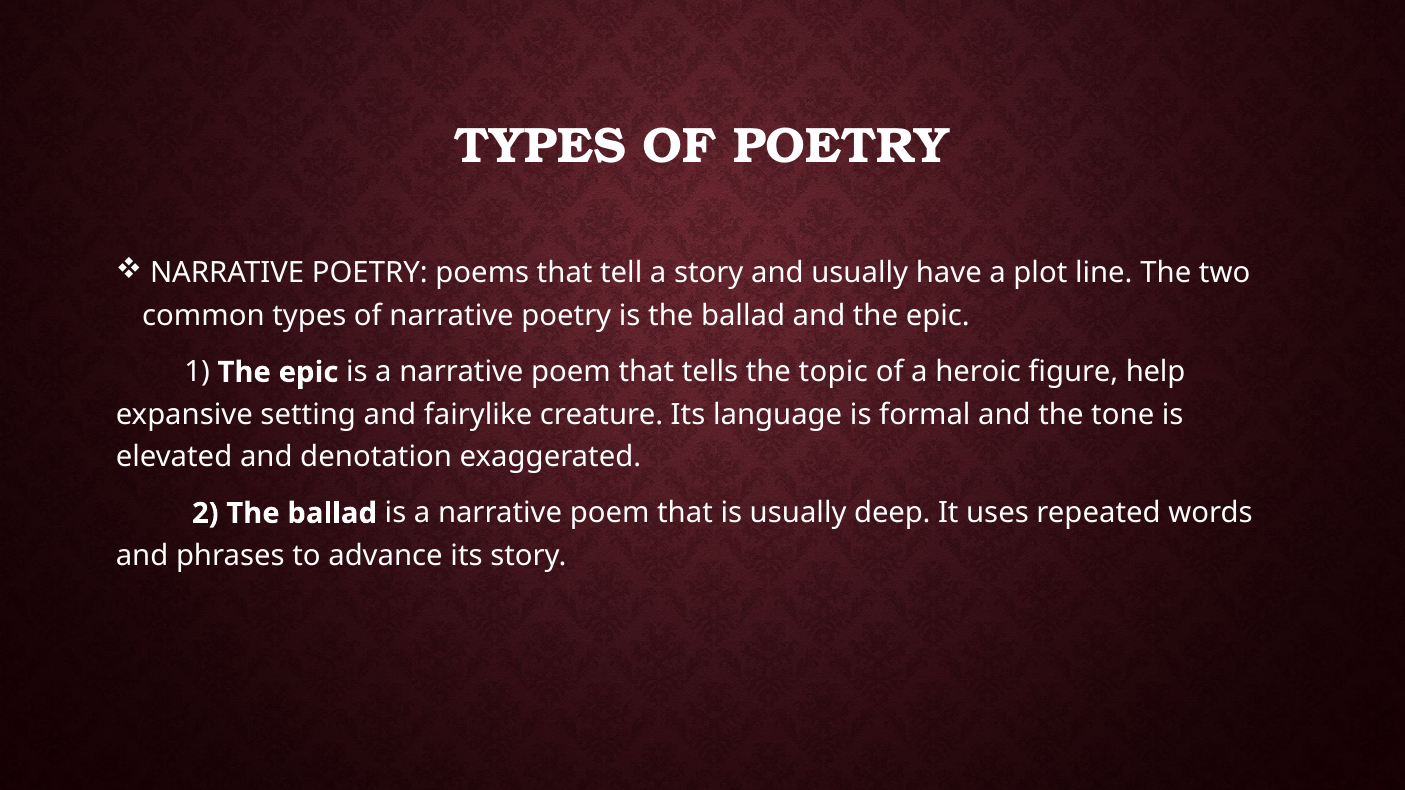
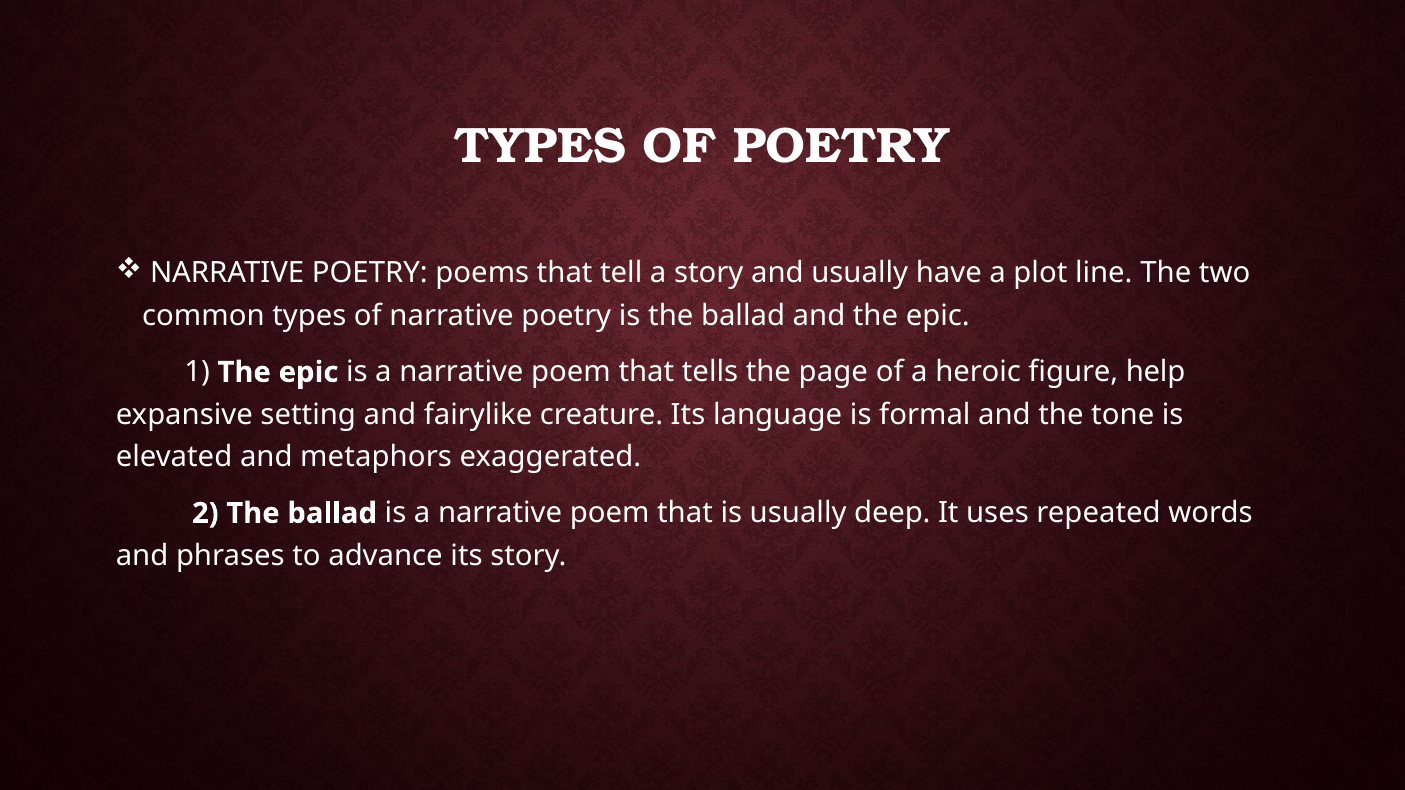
topic: topic -> page
denotation: denotation -> metaphors
